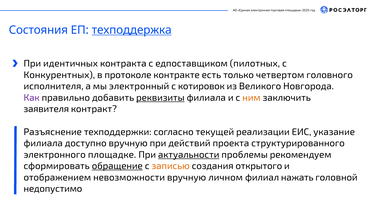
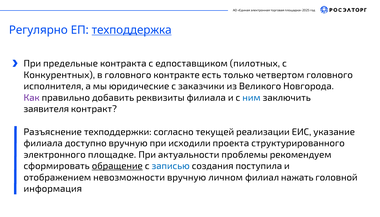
Состояния: Состояния -> Регулярно
идентичных: идентичных -> предельные
в протоколе: протоколе -> головного
электронный: электронный -> юридические
котировок: котировок -> заказчики
реквизиты underline: present -> none
ним colour: orange -> blue
действий: действий -> исходили
актуальности underline: present -> none
записью colour: orange -> blue
открытого: открытого -> поступила
недопустимо: недопустимо -> информация
